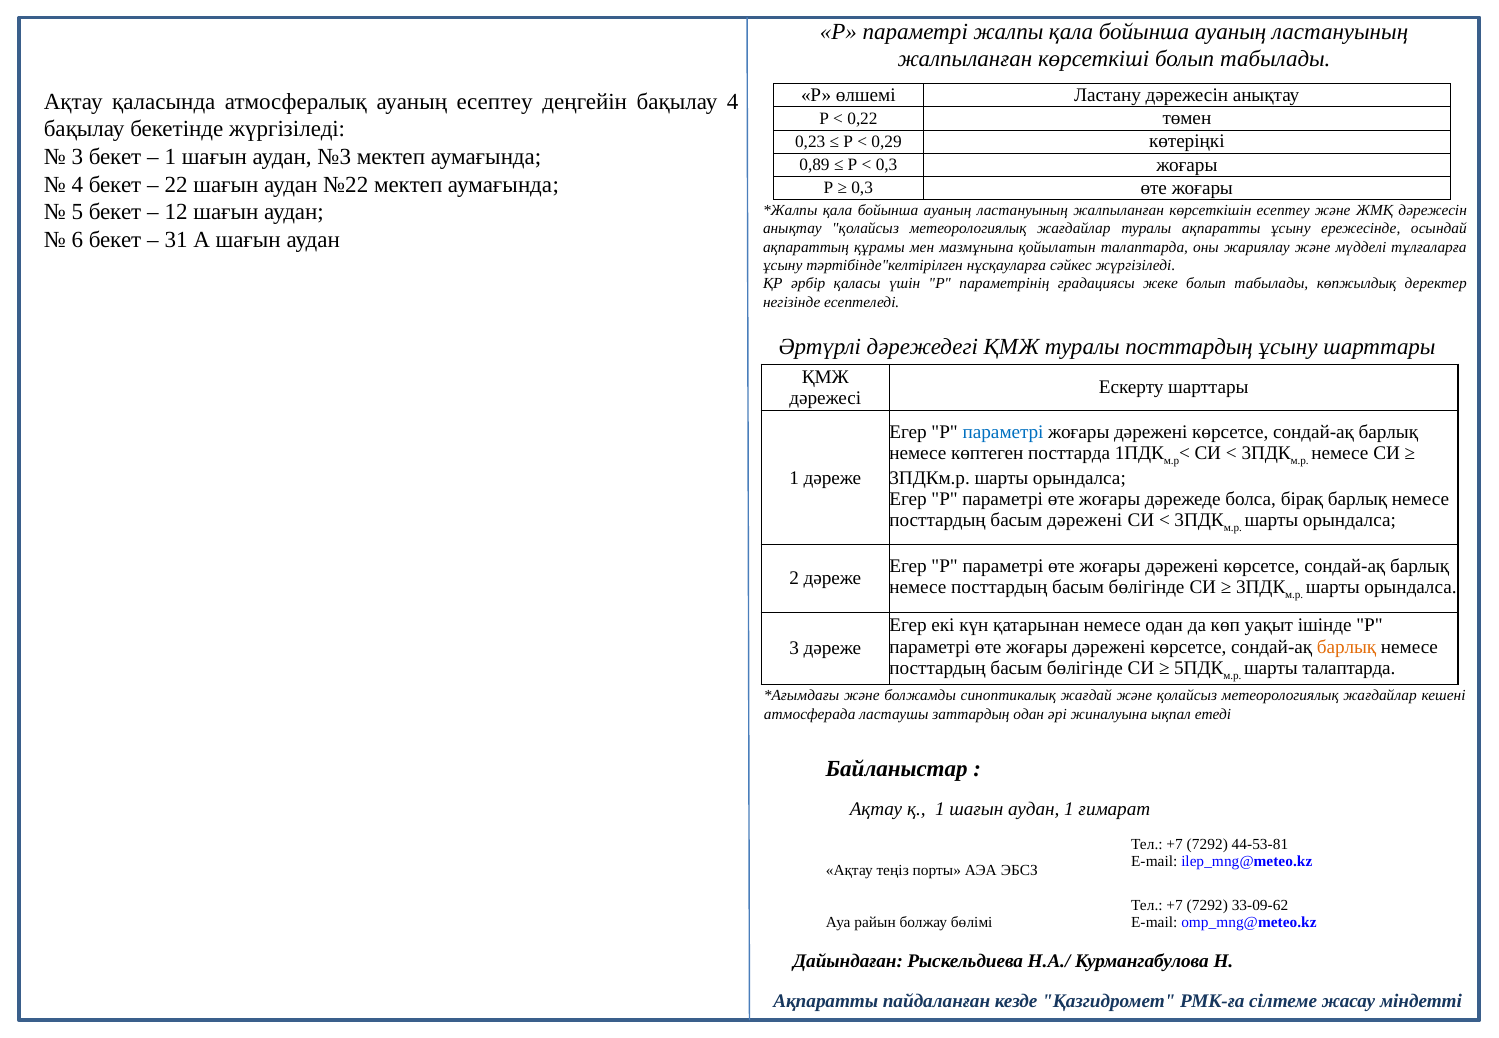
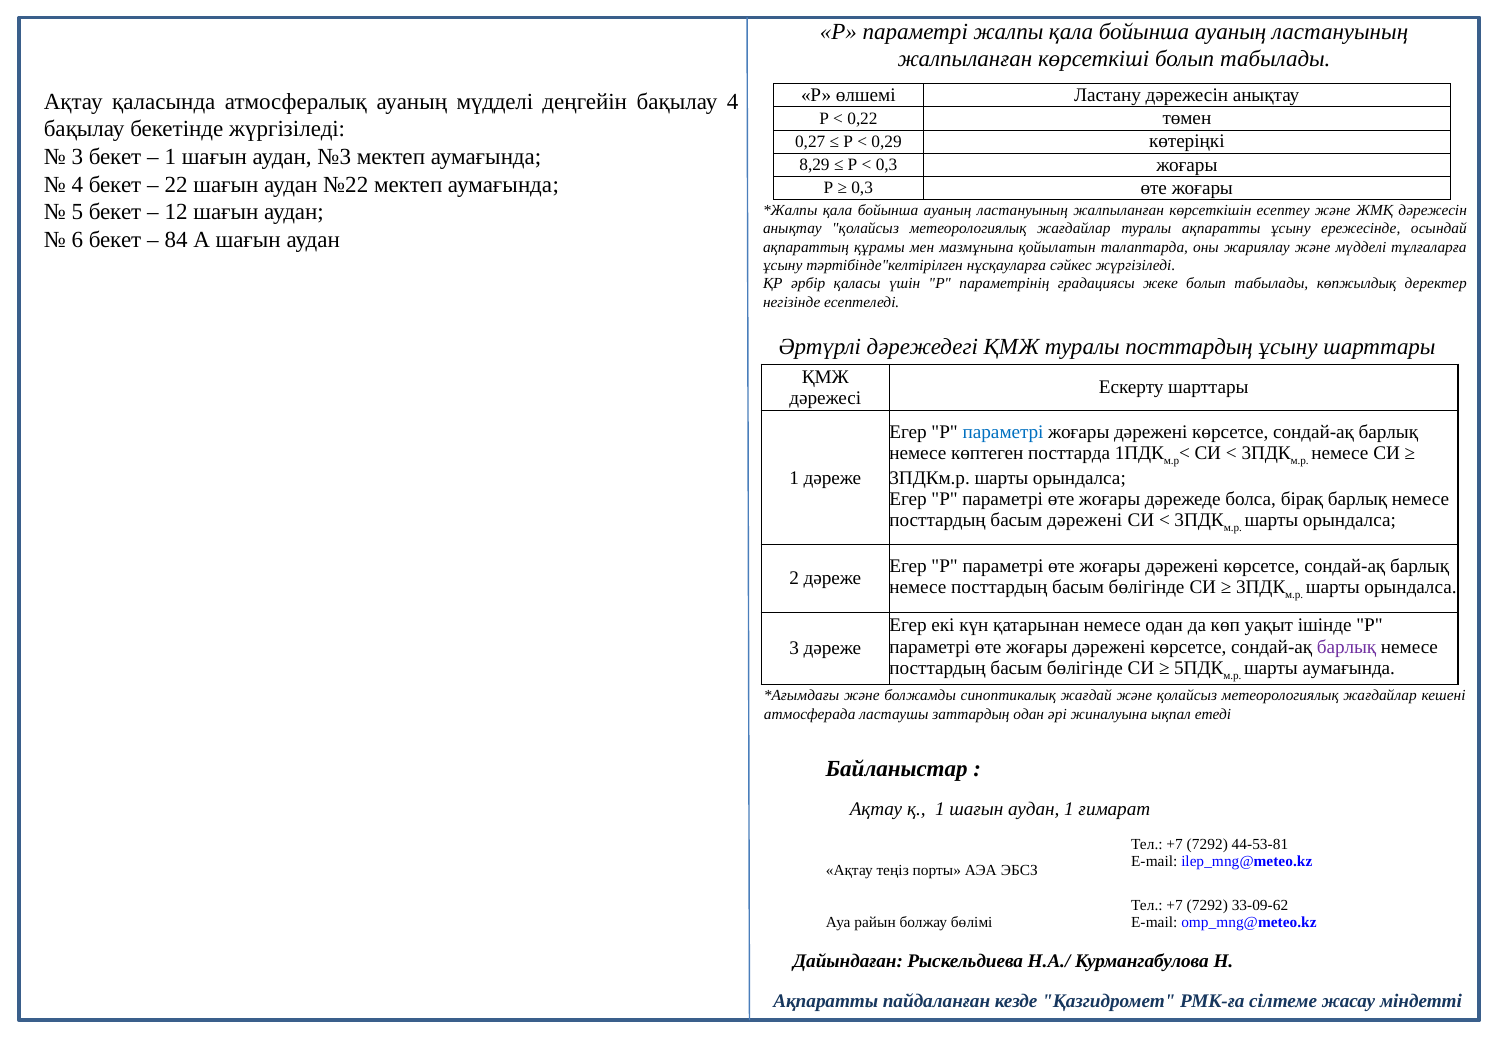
ауаның есептеу: есептеу -> мүдделі
0,23: 0,23 -> 0,27
0,89: 0,89 -> 8,29
31: 31 -> 84
барлық at (1347, 647) colour: orange -> purple
шарты талаптарда: талаптарда -> аумағында
